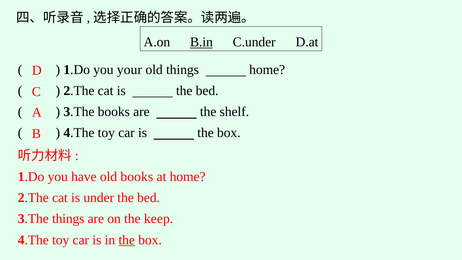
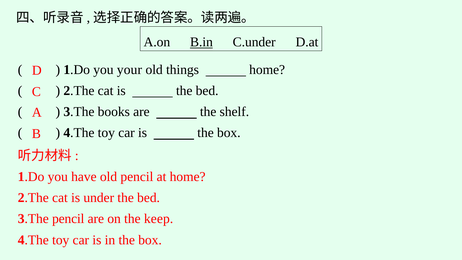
old books: books -> pencil
3.The things: things -> pencil
the at (127, 240) underline: present -> none
